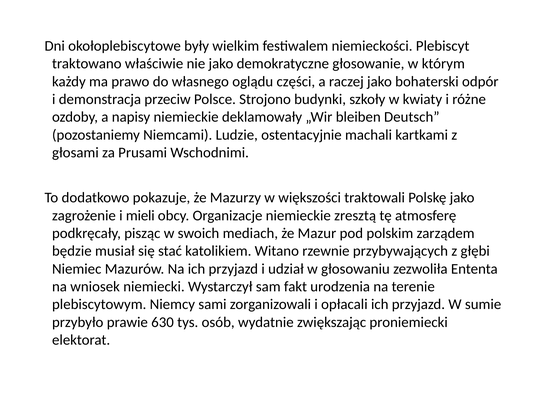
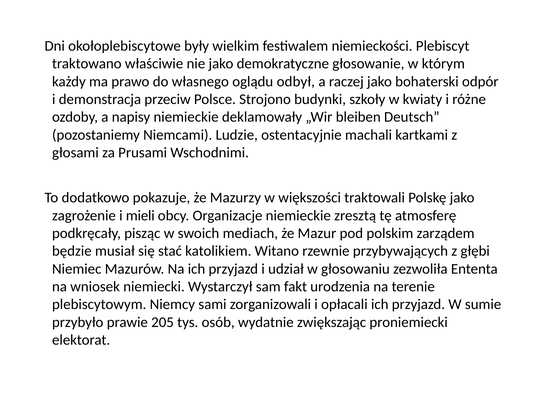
części: części -> odbył
630: 630 -> 205
